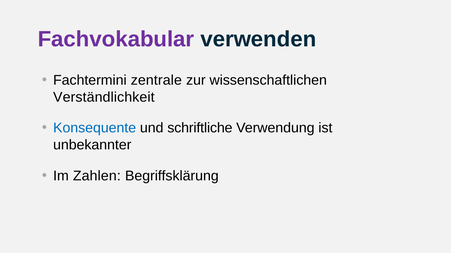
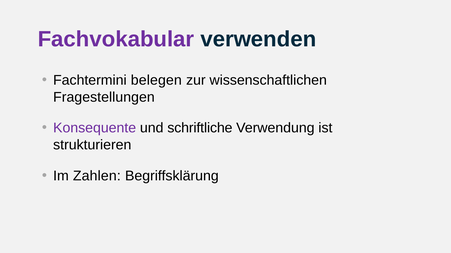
zentrale: zentrale -> belegen
Verständlichkeit: Verständlichkeit -> Fragestellungen
Konsequente colour: blue -> purple
unbekannter: unbekannter -> strukturieren
